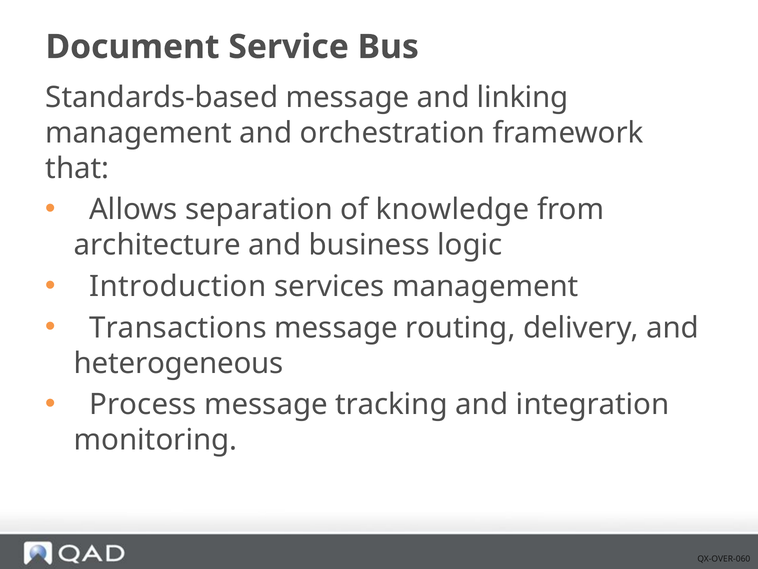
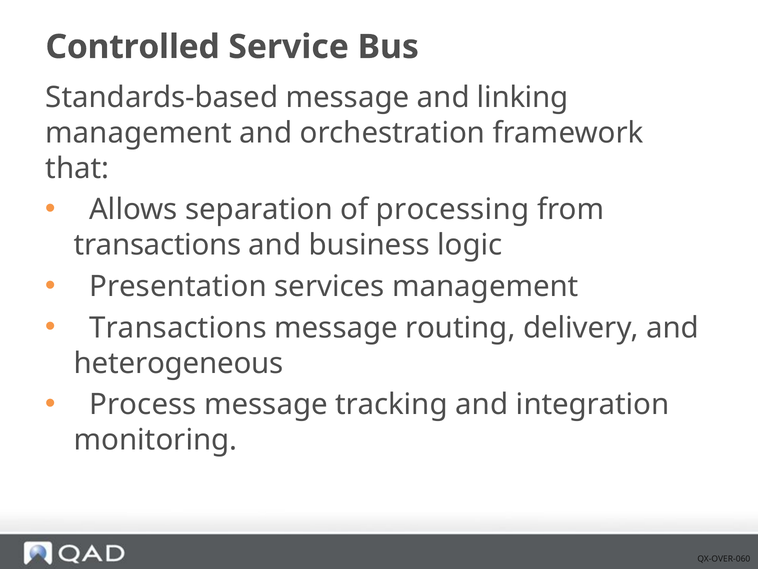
Document: Document -> Controlled
knowledge: knowledge -> processing
architecture at (157, 245): architecture -> transactions
Introduction: Introduction -> Presentation
